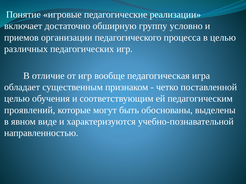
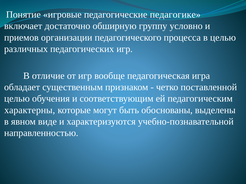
реализации: реализации -> педагогике
проявлений: проявлений -> характерны
